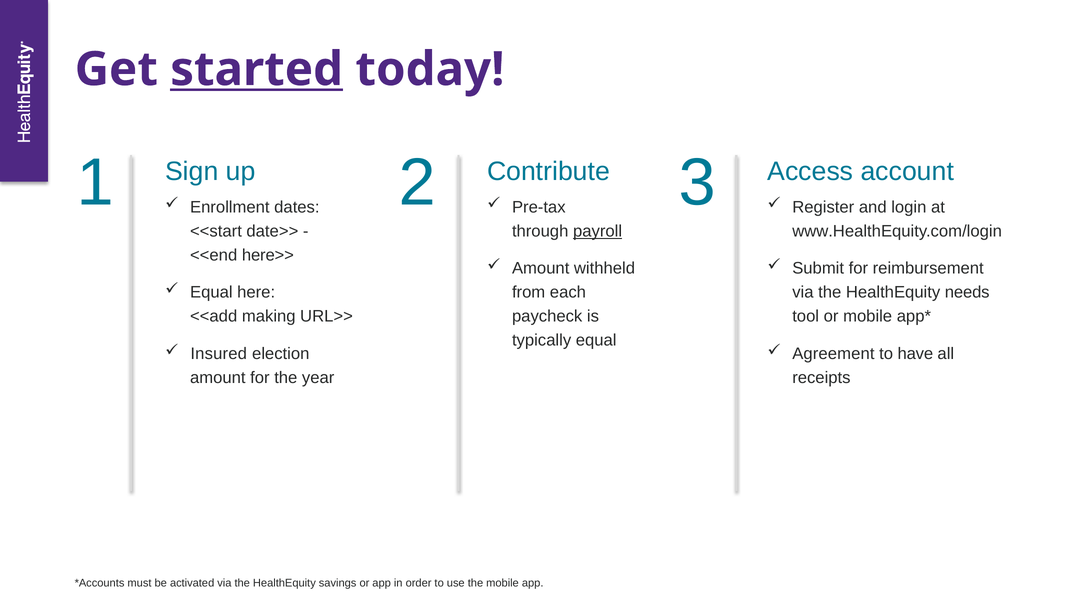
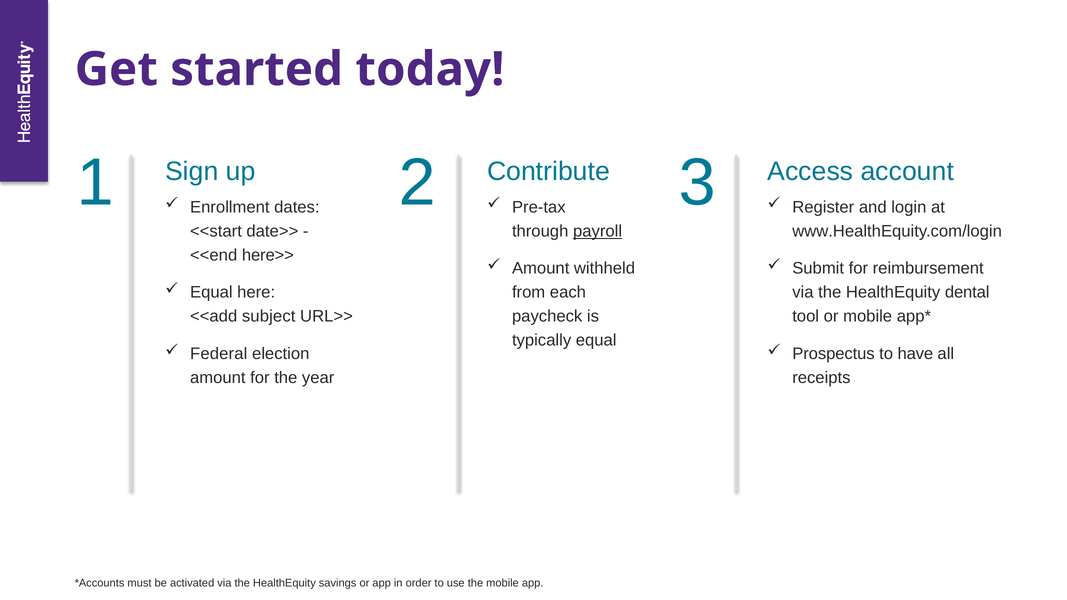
started underline: present -> none
needs: needs -> dental
making: making -> subject
Insured: Insured -> Federal
Agreement: Agreement -> Prospectus
